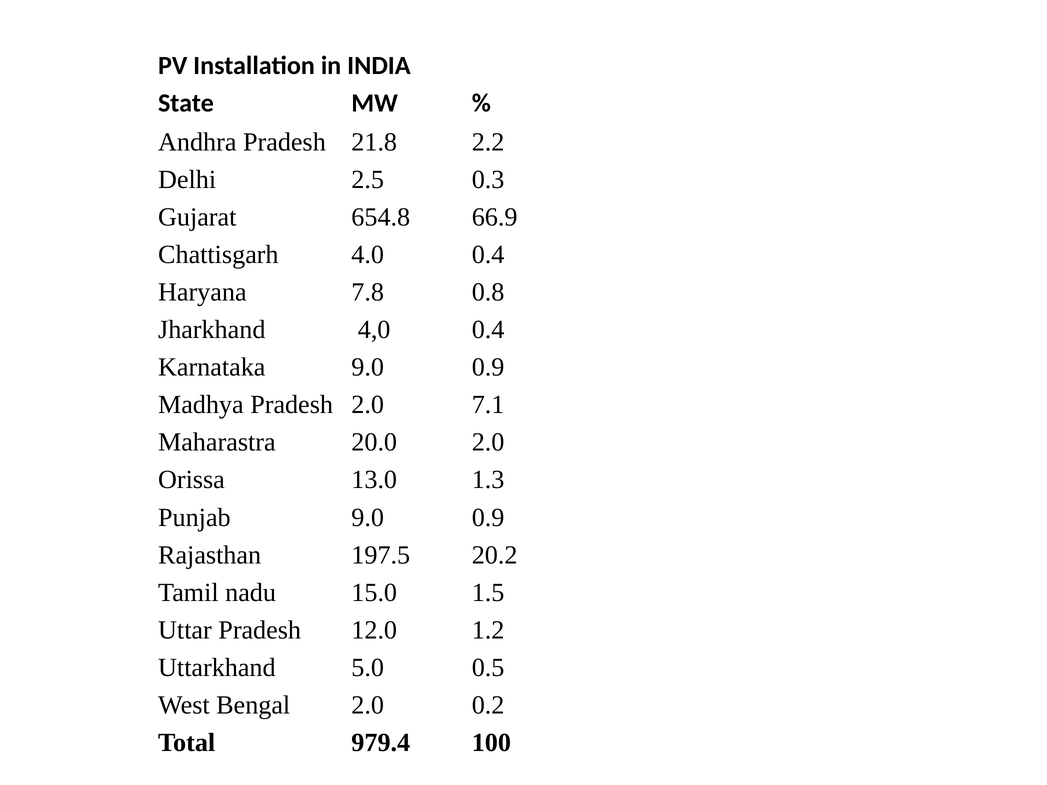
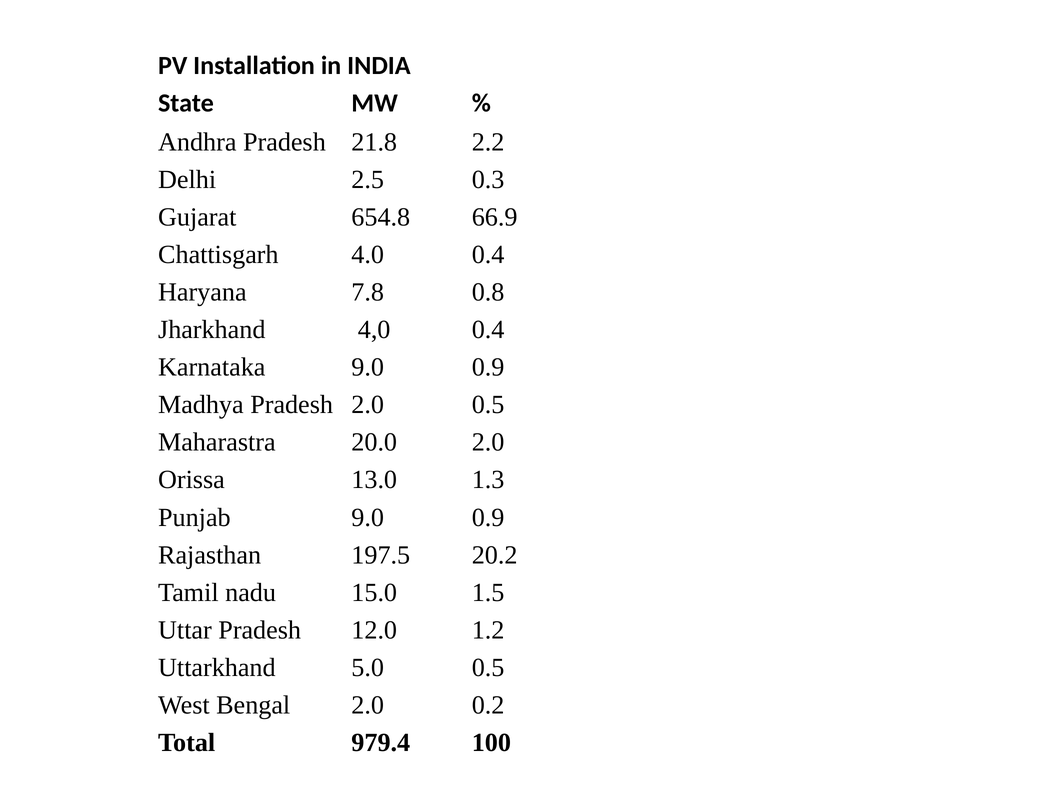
2.0 7.1: 7.1 -> 0.5
